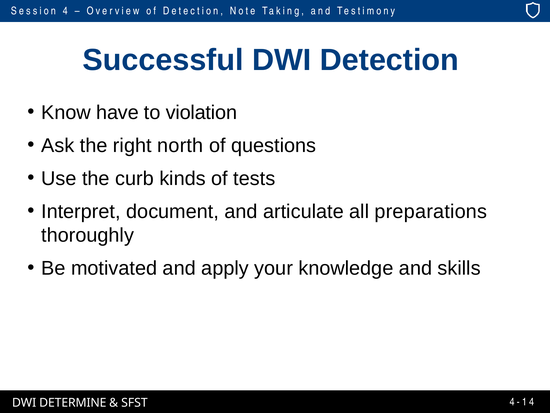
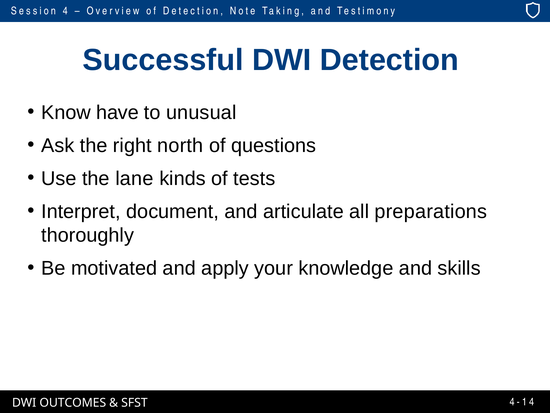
violation: violation -> unusual
curb: curb -> lane
DETERMINE: DETERMINE -> OUTCOMES
